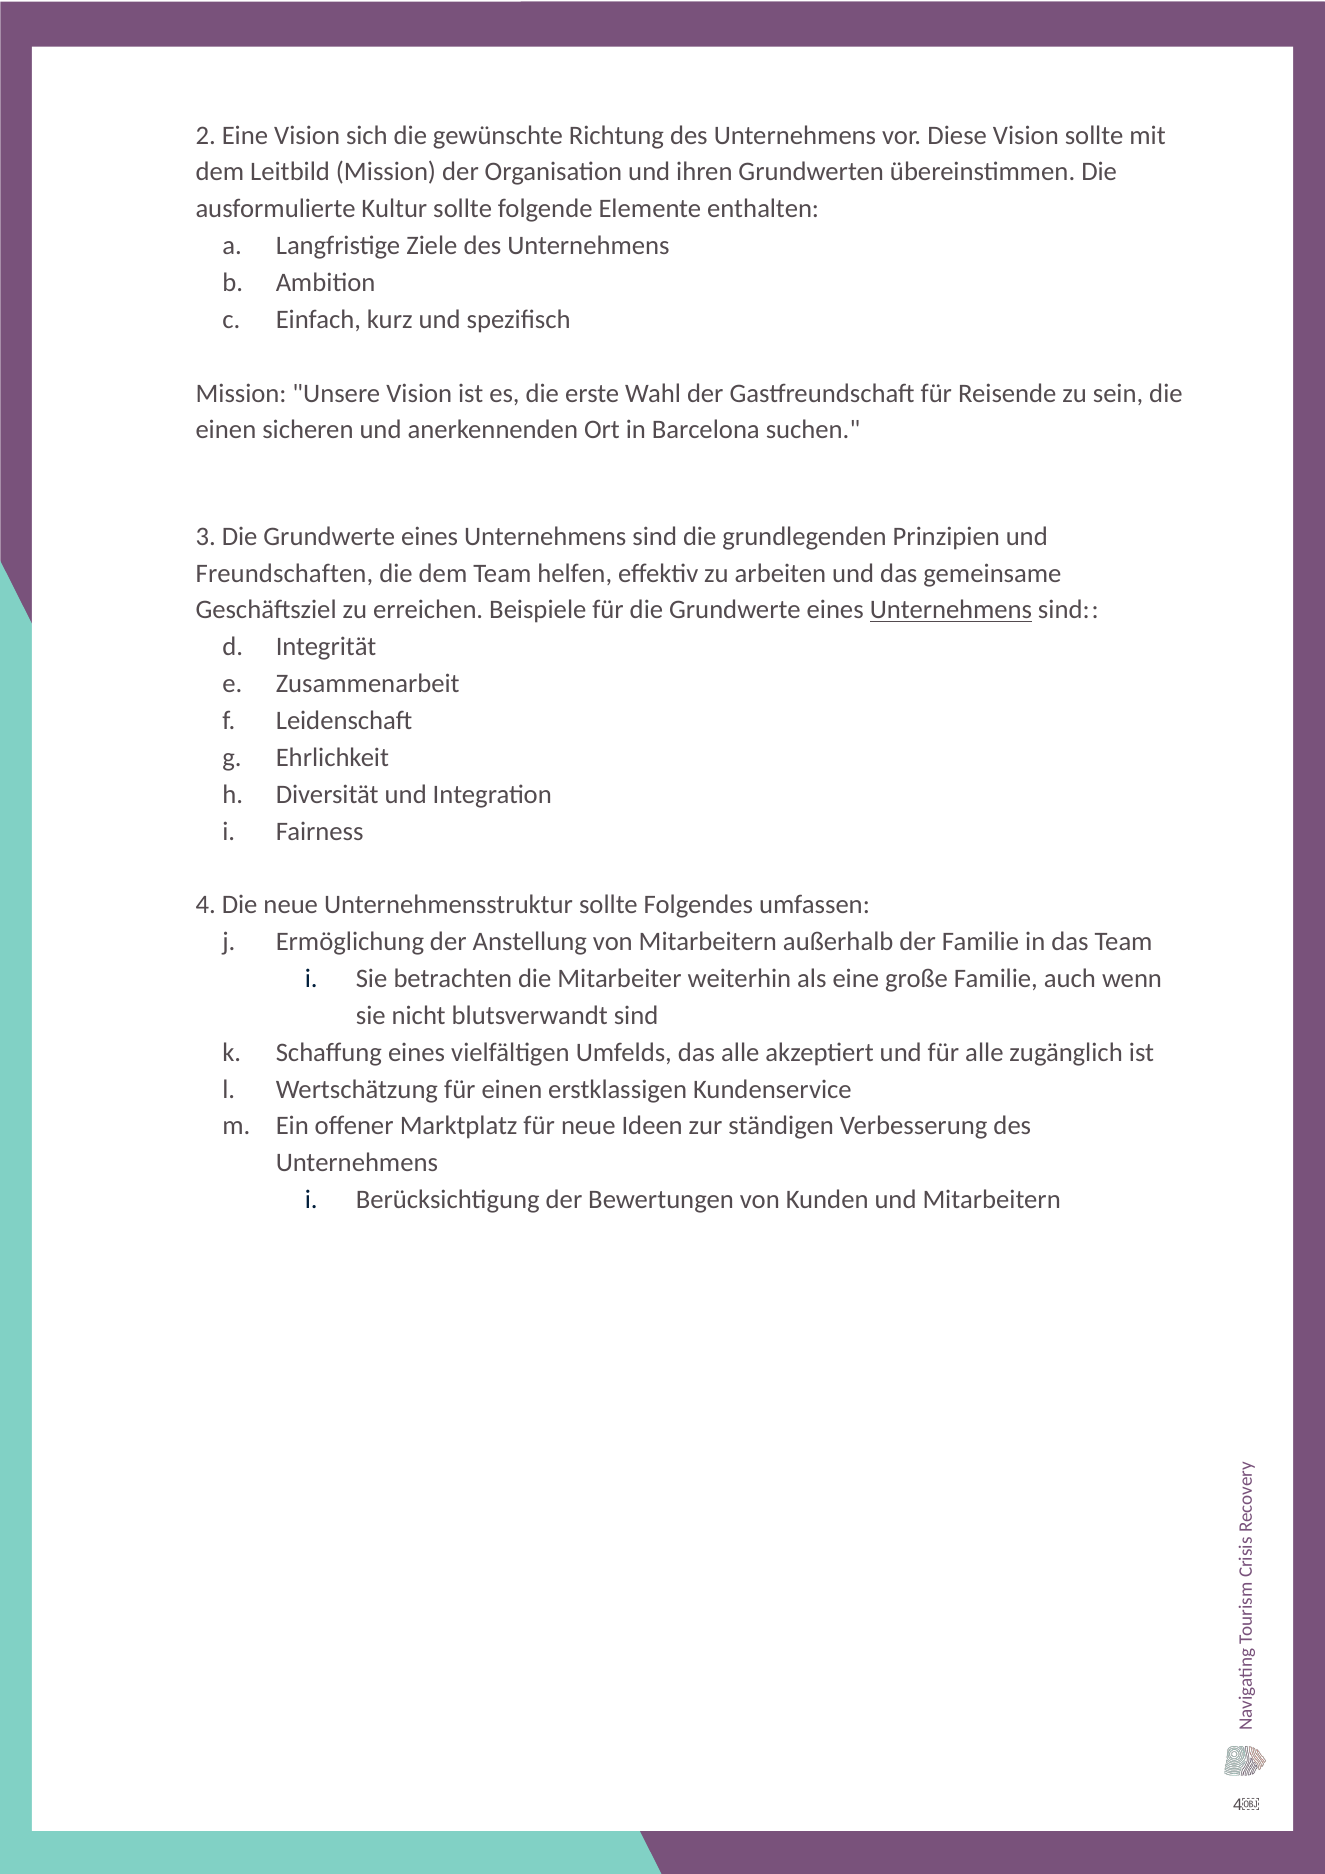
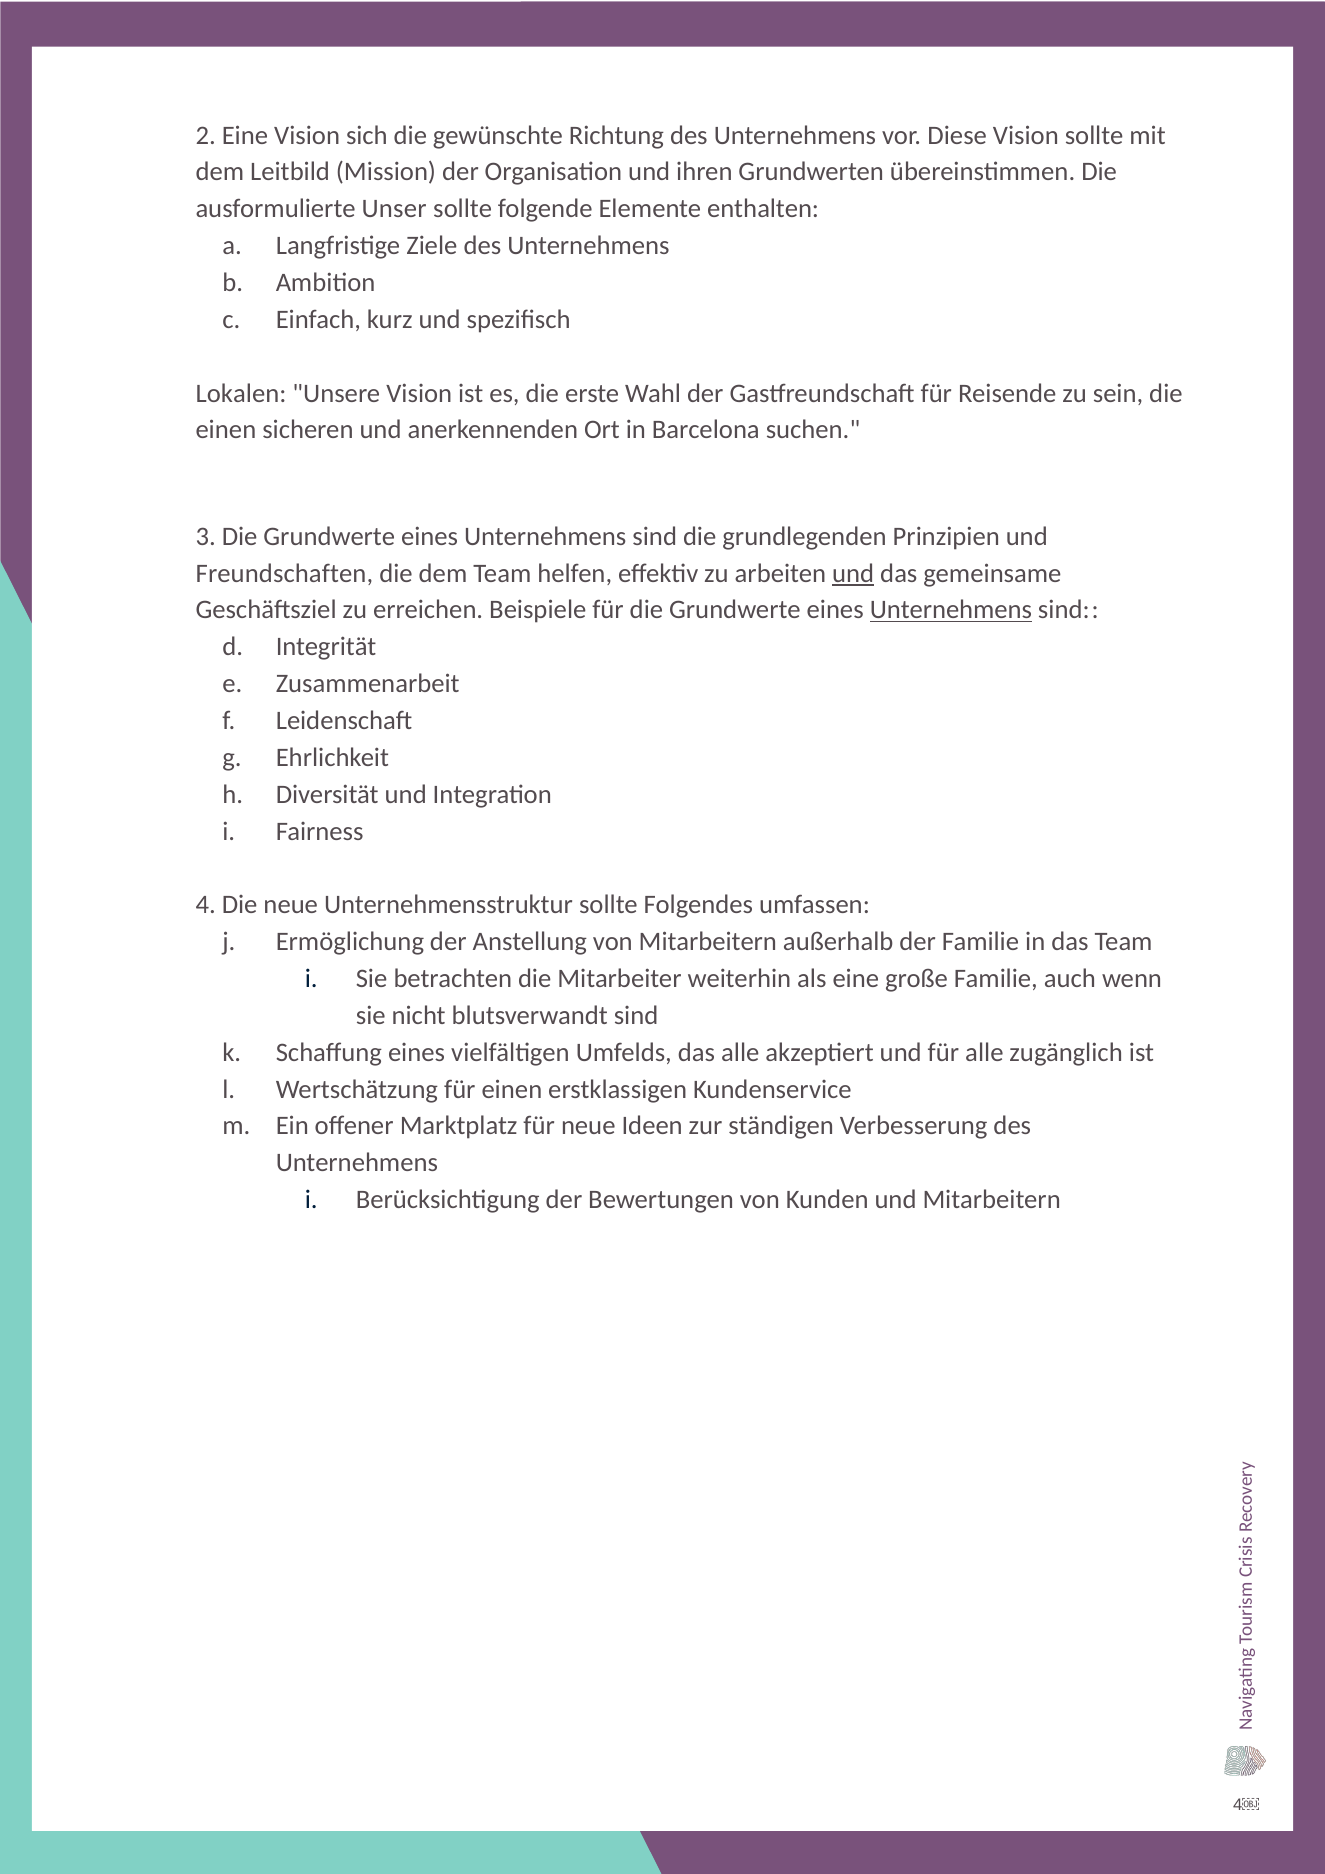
Kultur: Kultur -> Unser
Mission at (241, 393): Mission -> Lokalen
und at (853, 573) underline: none -> present
